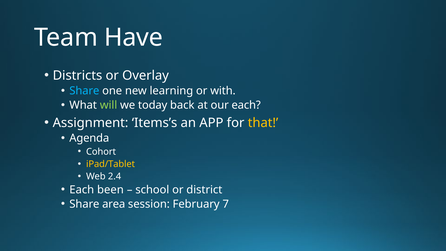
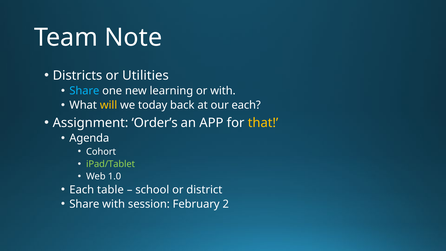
Have: Have -> Note
Overlay: Overlay -> Utilities
will colour: light green -> yellow
Items’s: Items’s -> Order’s
iPad/Tablet colour: yellow -> light green
2.4: 2.4 -> 1.0
been: been -> table
Share area: area -> with
7: 7 -> 2
